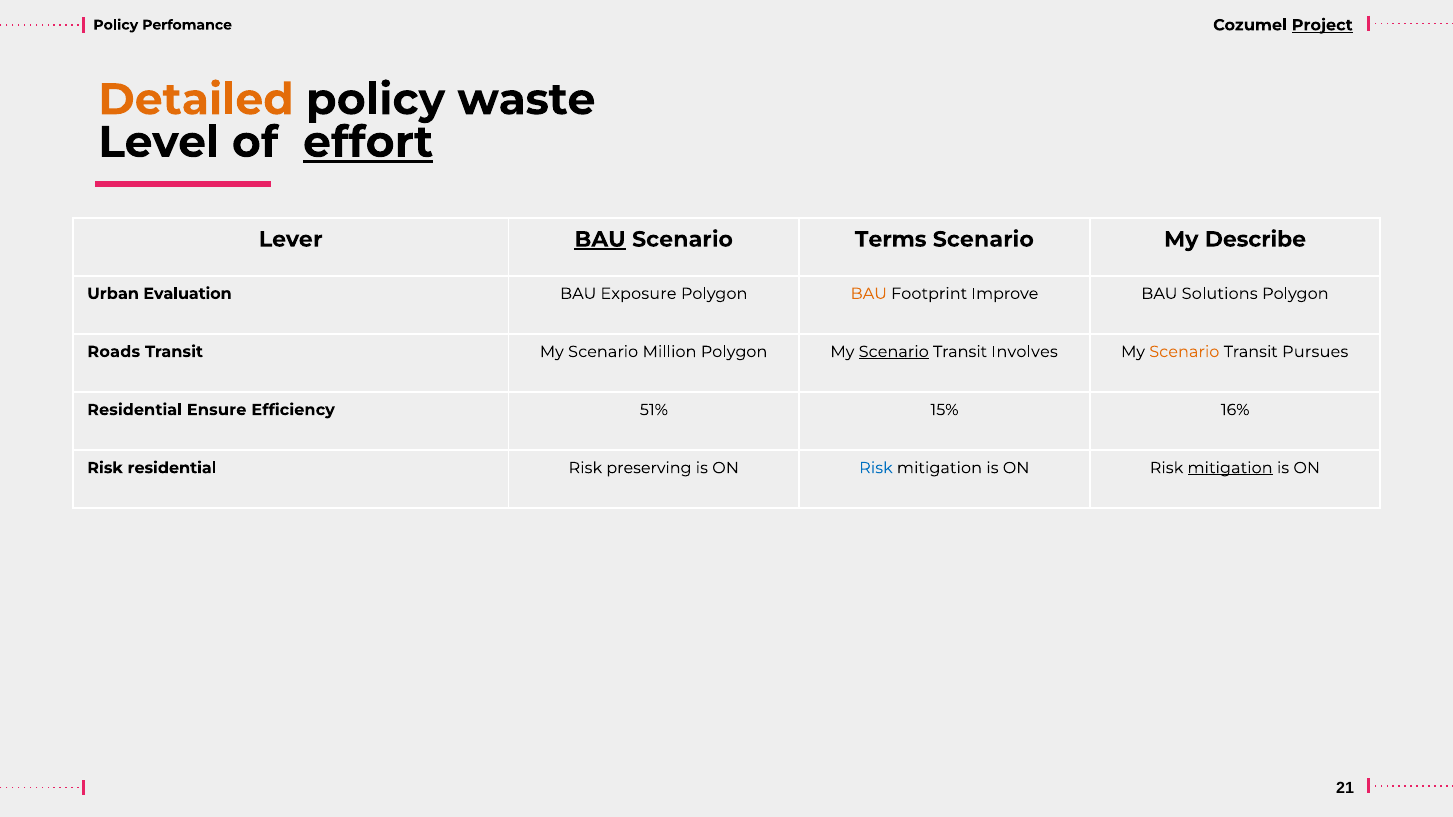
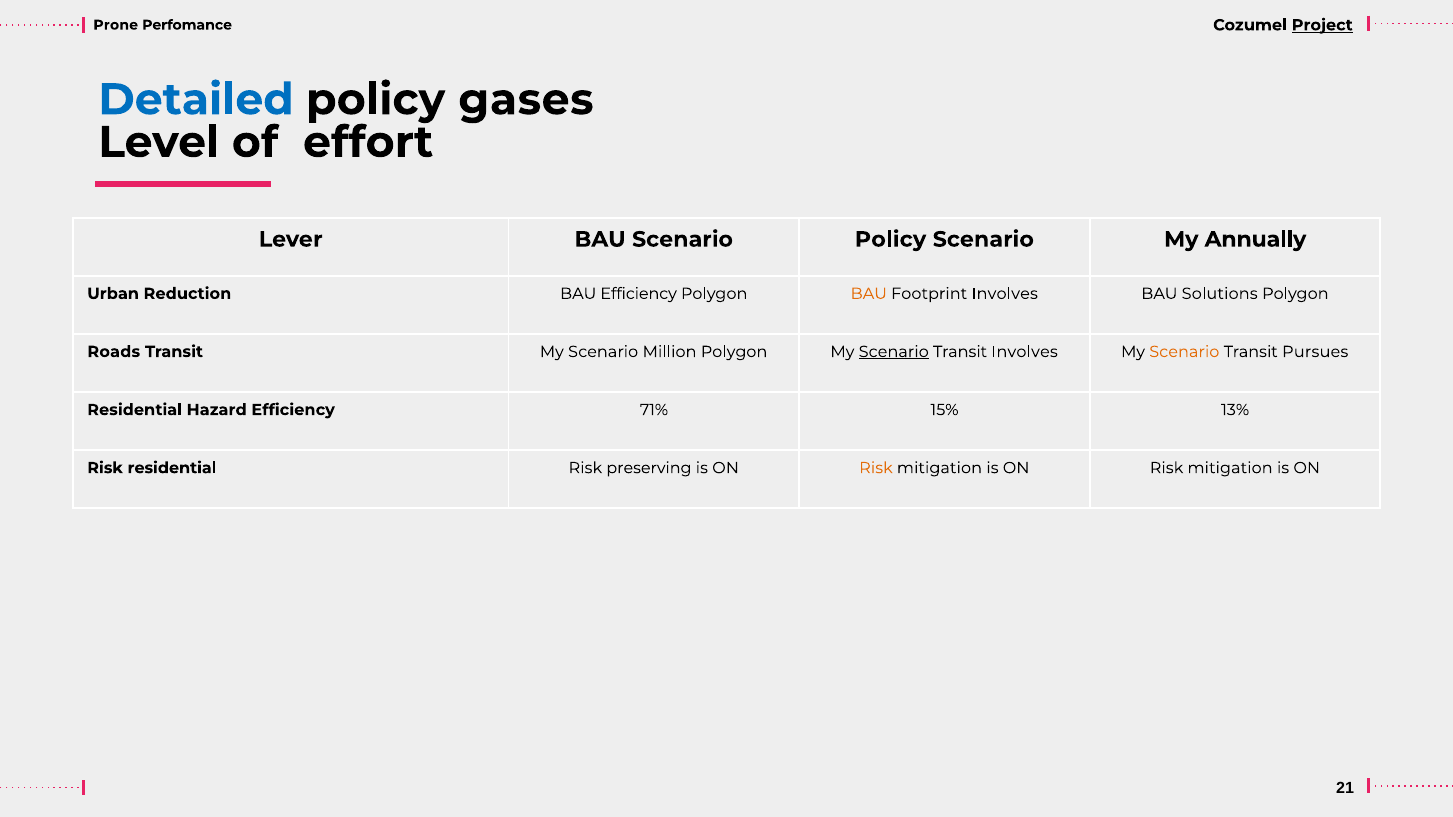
Policy at (116, 25): Policy -> Prone
Detailed colour: orange -> blue
waste: waste -> gases
effort underline: present -> none
BAU at (600, 239) underline: present -> none
Scenario Terms: Terms -> Policy
Describe: Describe -> Annually
Evaluation: Evaluation -> Reduction
BAU Exposure: Exposure -> Efficiency
Footprint Improve: Improve -> Involves
Ensure: Ensure -> Hazard
51%: 51% -> 71%
16%: 16% -> 13%
Risk at (876, 468) colour: blue -> orange
mitigation at (1230, 468) underline: present -> none
